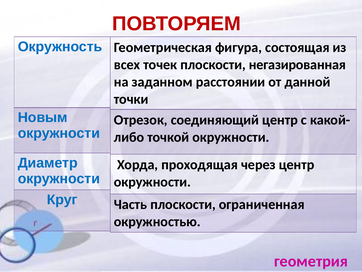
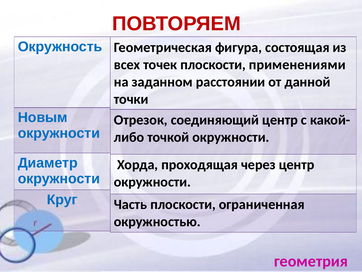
негазированная: негазированная -> применениями
